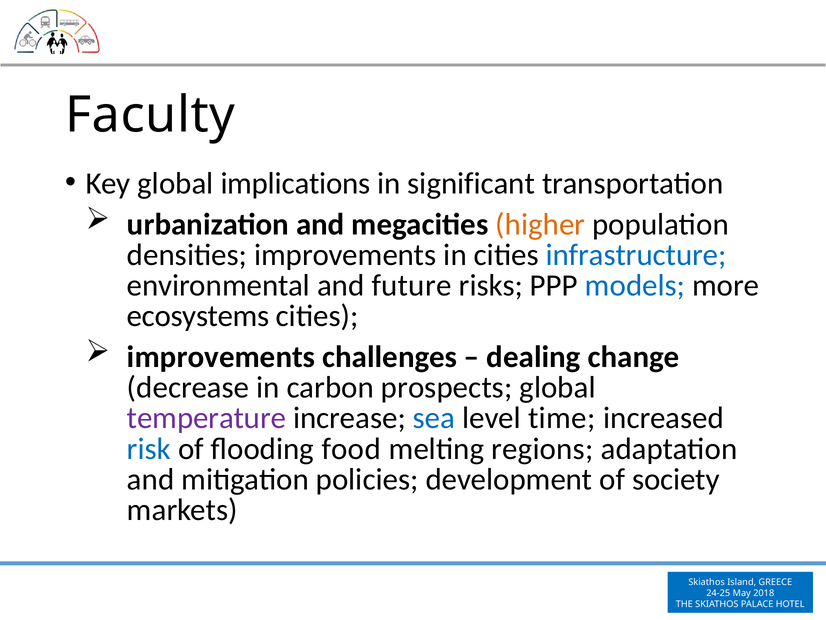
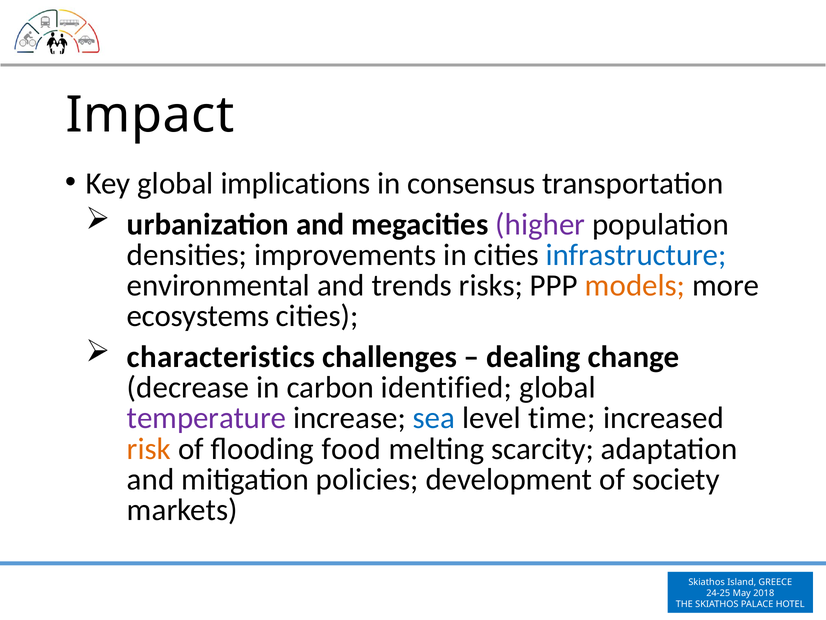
Faculty: Faculty -> Impact
significant: significant -> consensus
higher colour: orange -> purple
future: future -> trends
models colour: blue -> orange
improvements at (221, 357): improvements -> characteristics
prospects: prospects -> identified
risk colour: blue -> orange
regions: regions -> scarcity
